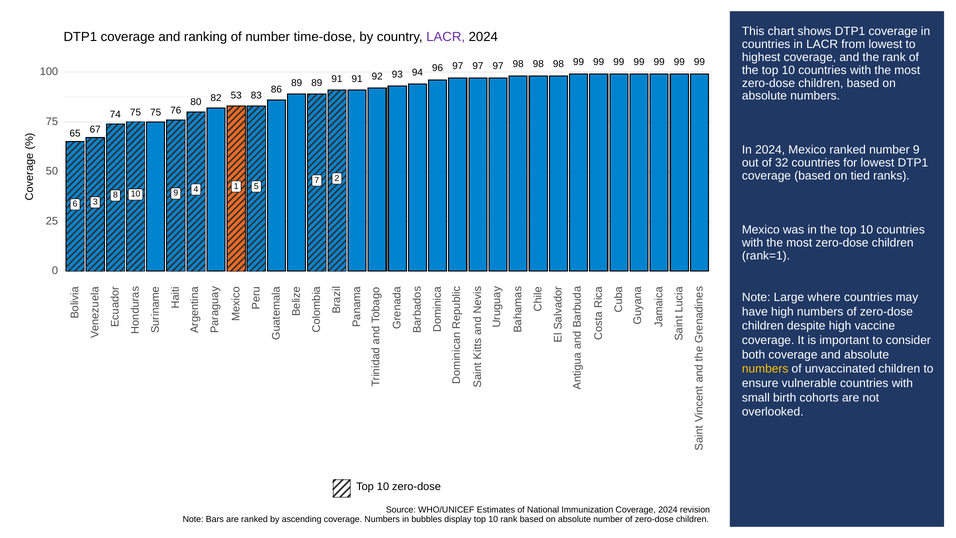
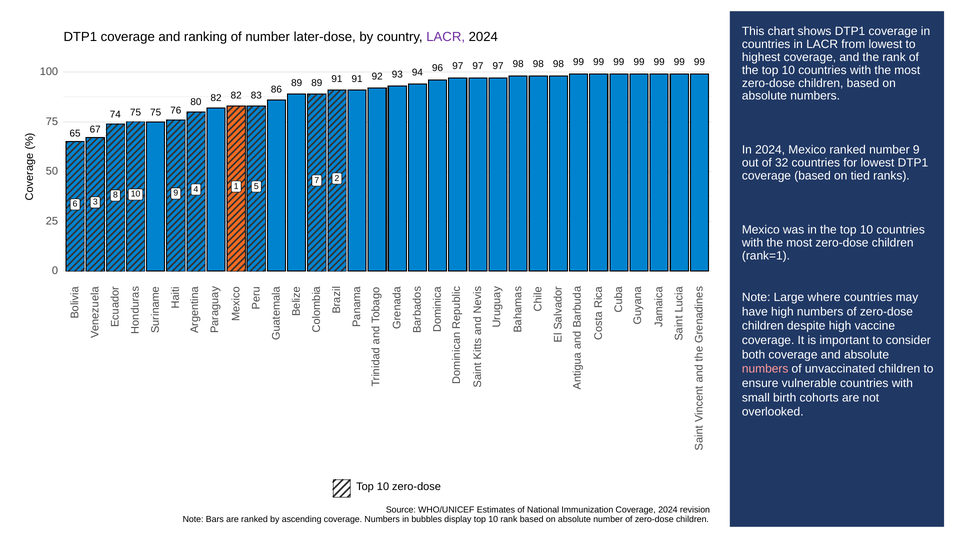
time-dose: time-dose -> later-dose
82 53: 53 -> 82
numbers at (765, 369) colour: yellow -> pink
